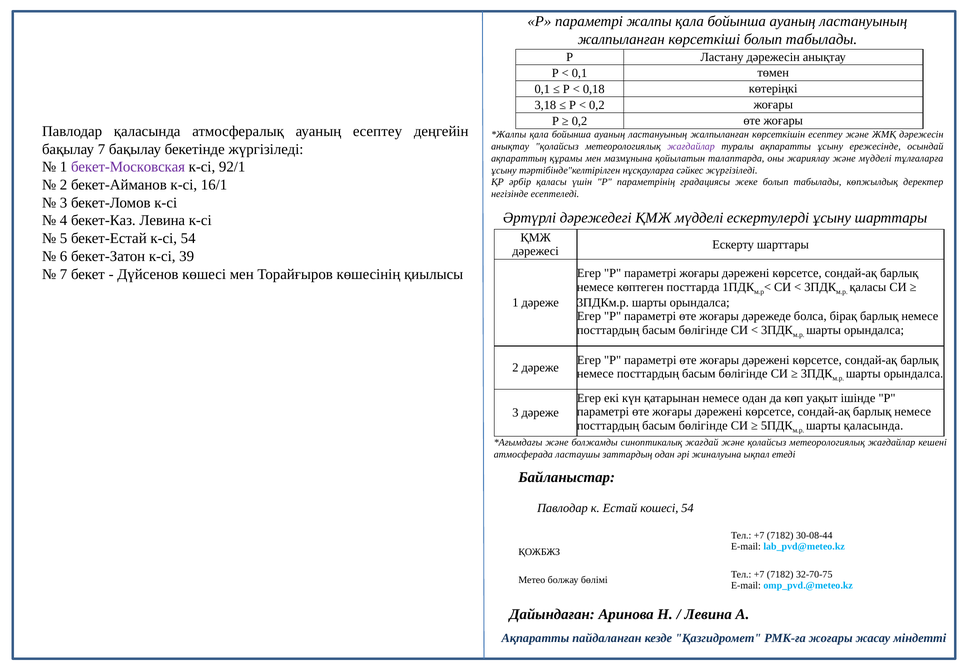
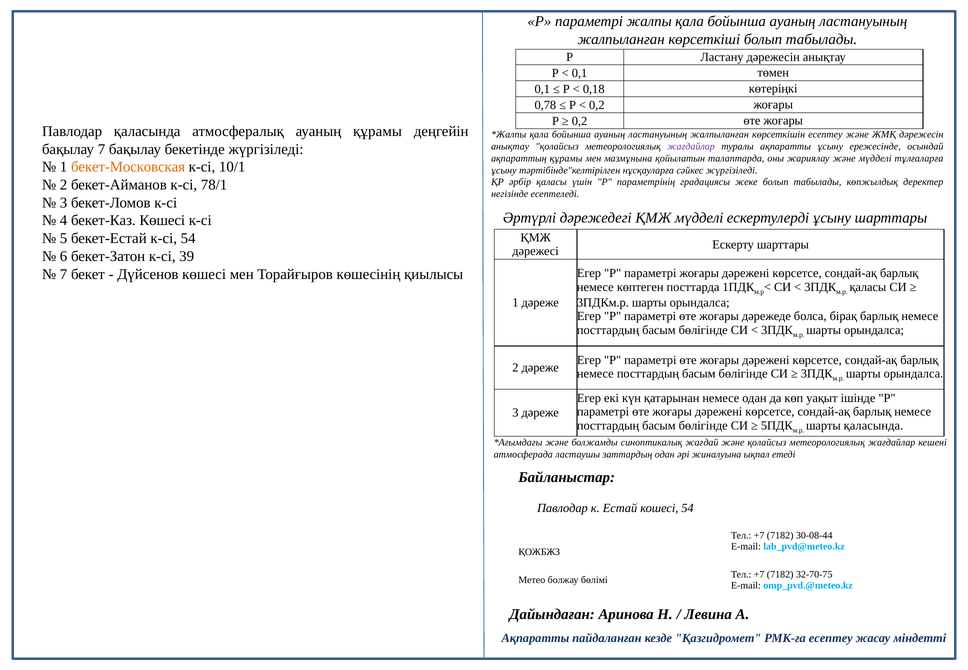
3,18: 3,18 -> 0,78
ауаның есептеу: есептеу -> құрамы
бекет-Московская colour: purple -> orange
92/1: 92/1 -> 10/1
16/1: 16/1 -> 78/1
бекет-Каз Левина: Левина -> Көшесі
РМК-ға жоғары: жоғары -> есептеу
